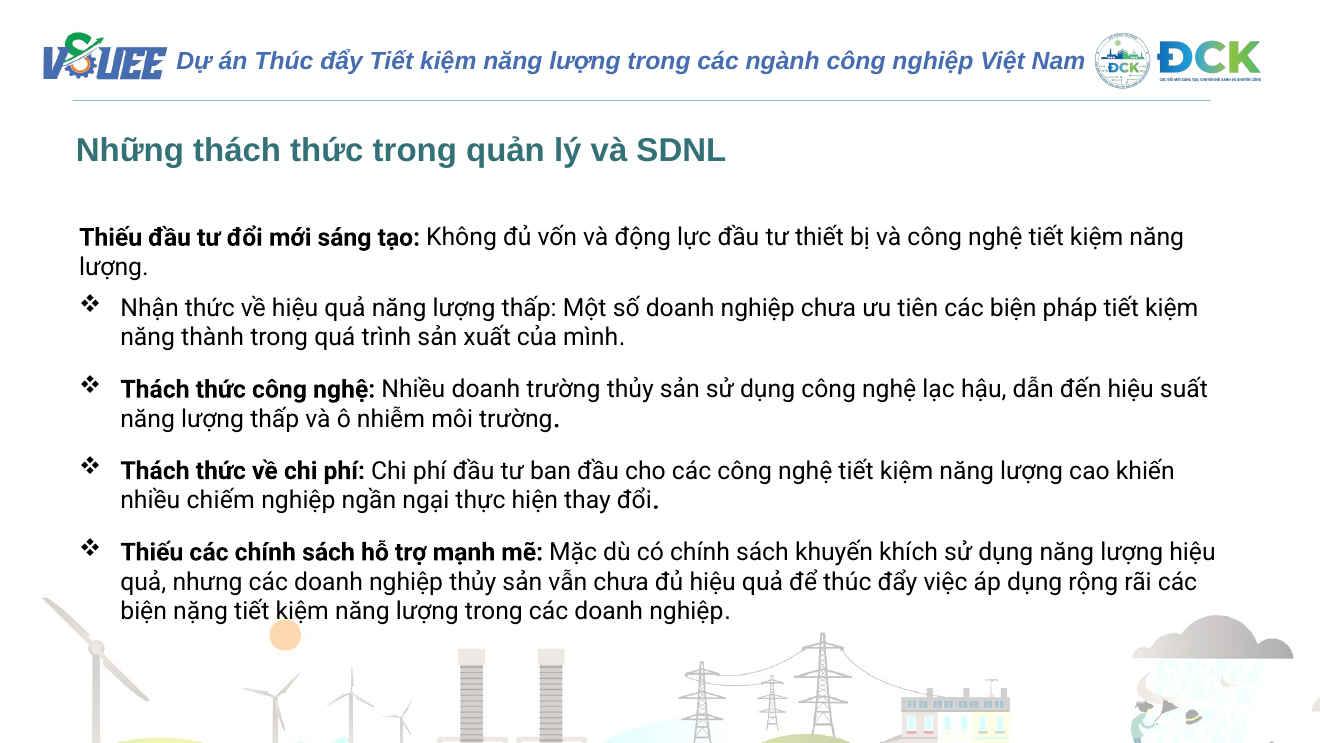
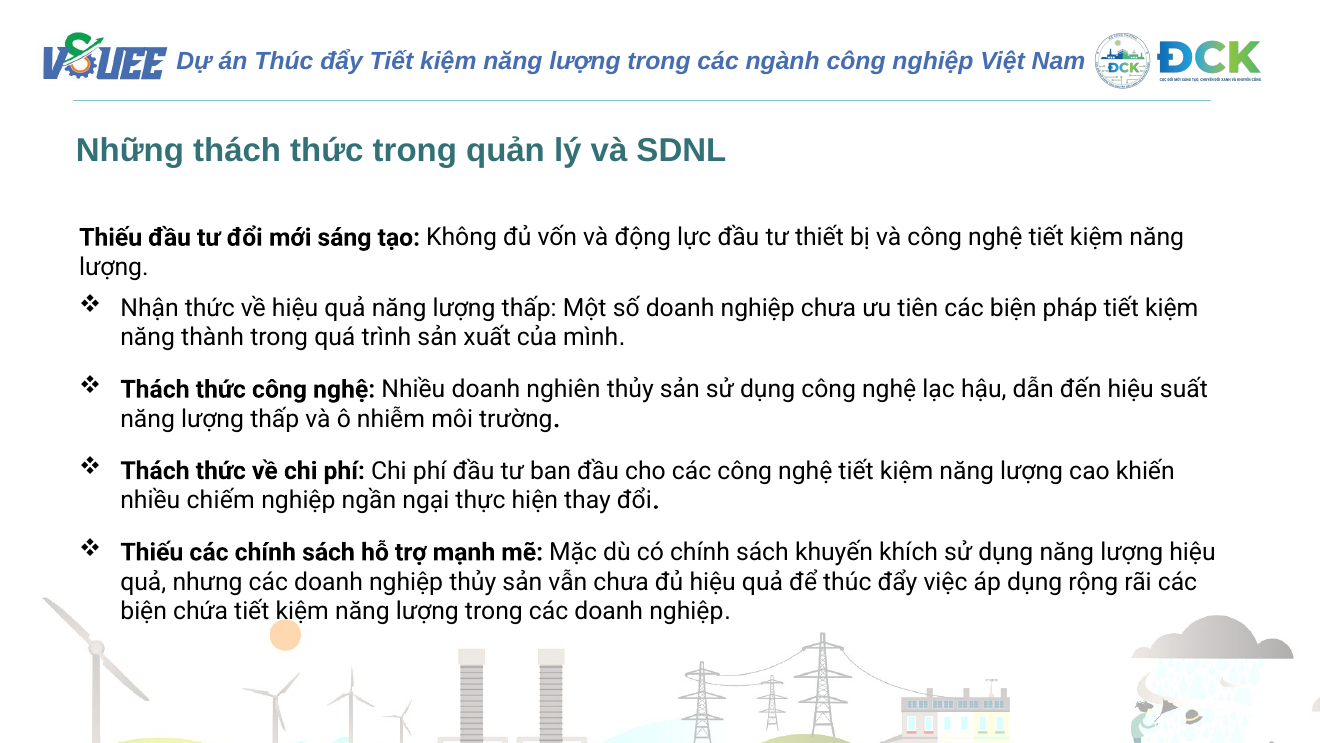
doanh trường: trường -> nghiên
nặng: nặng -> chứa
